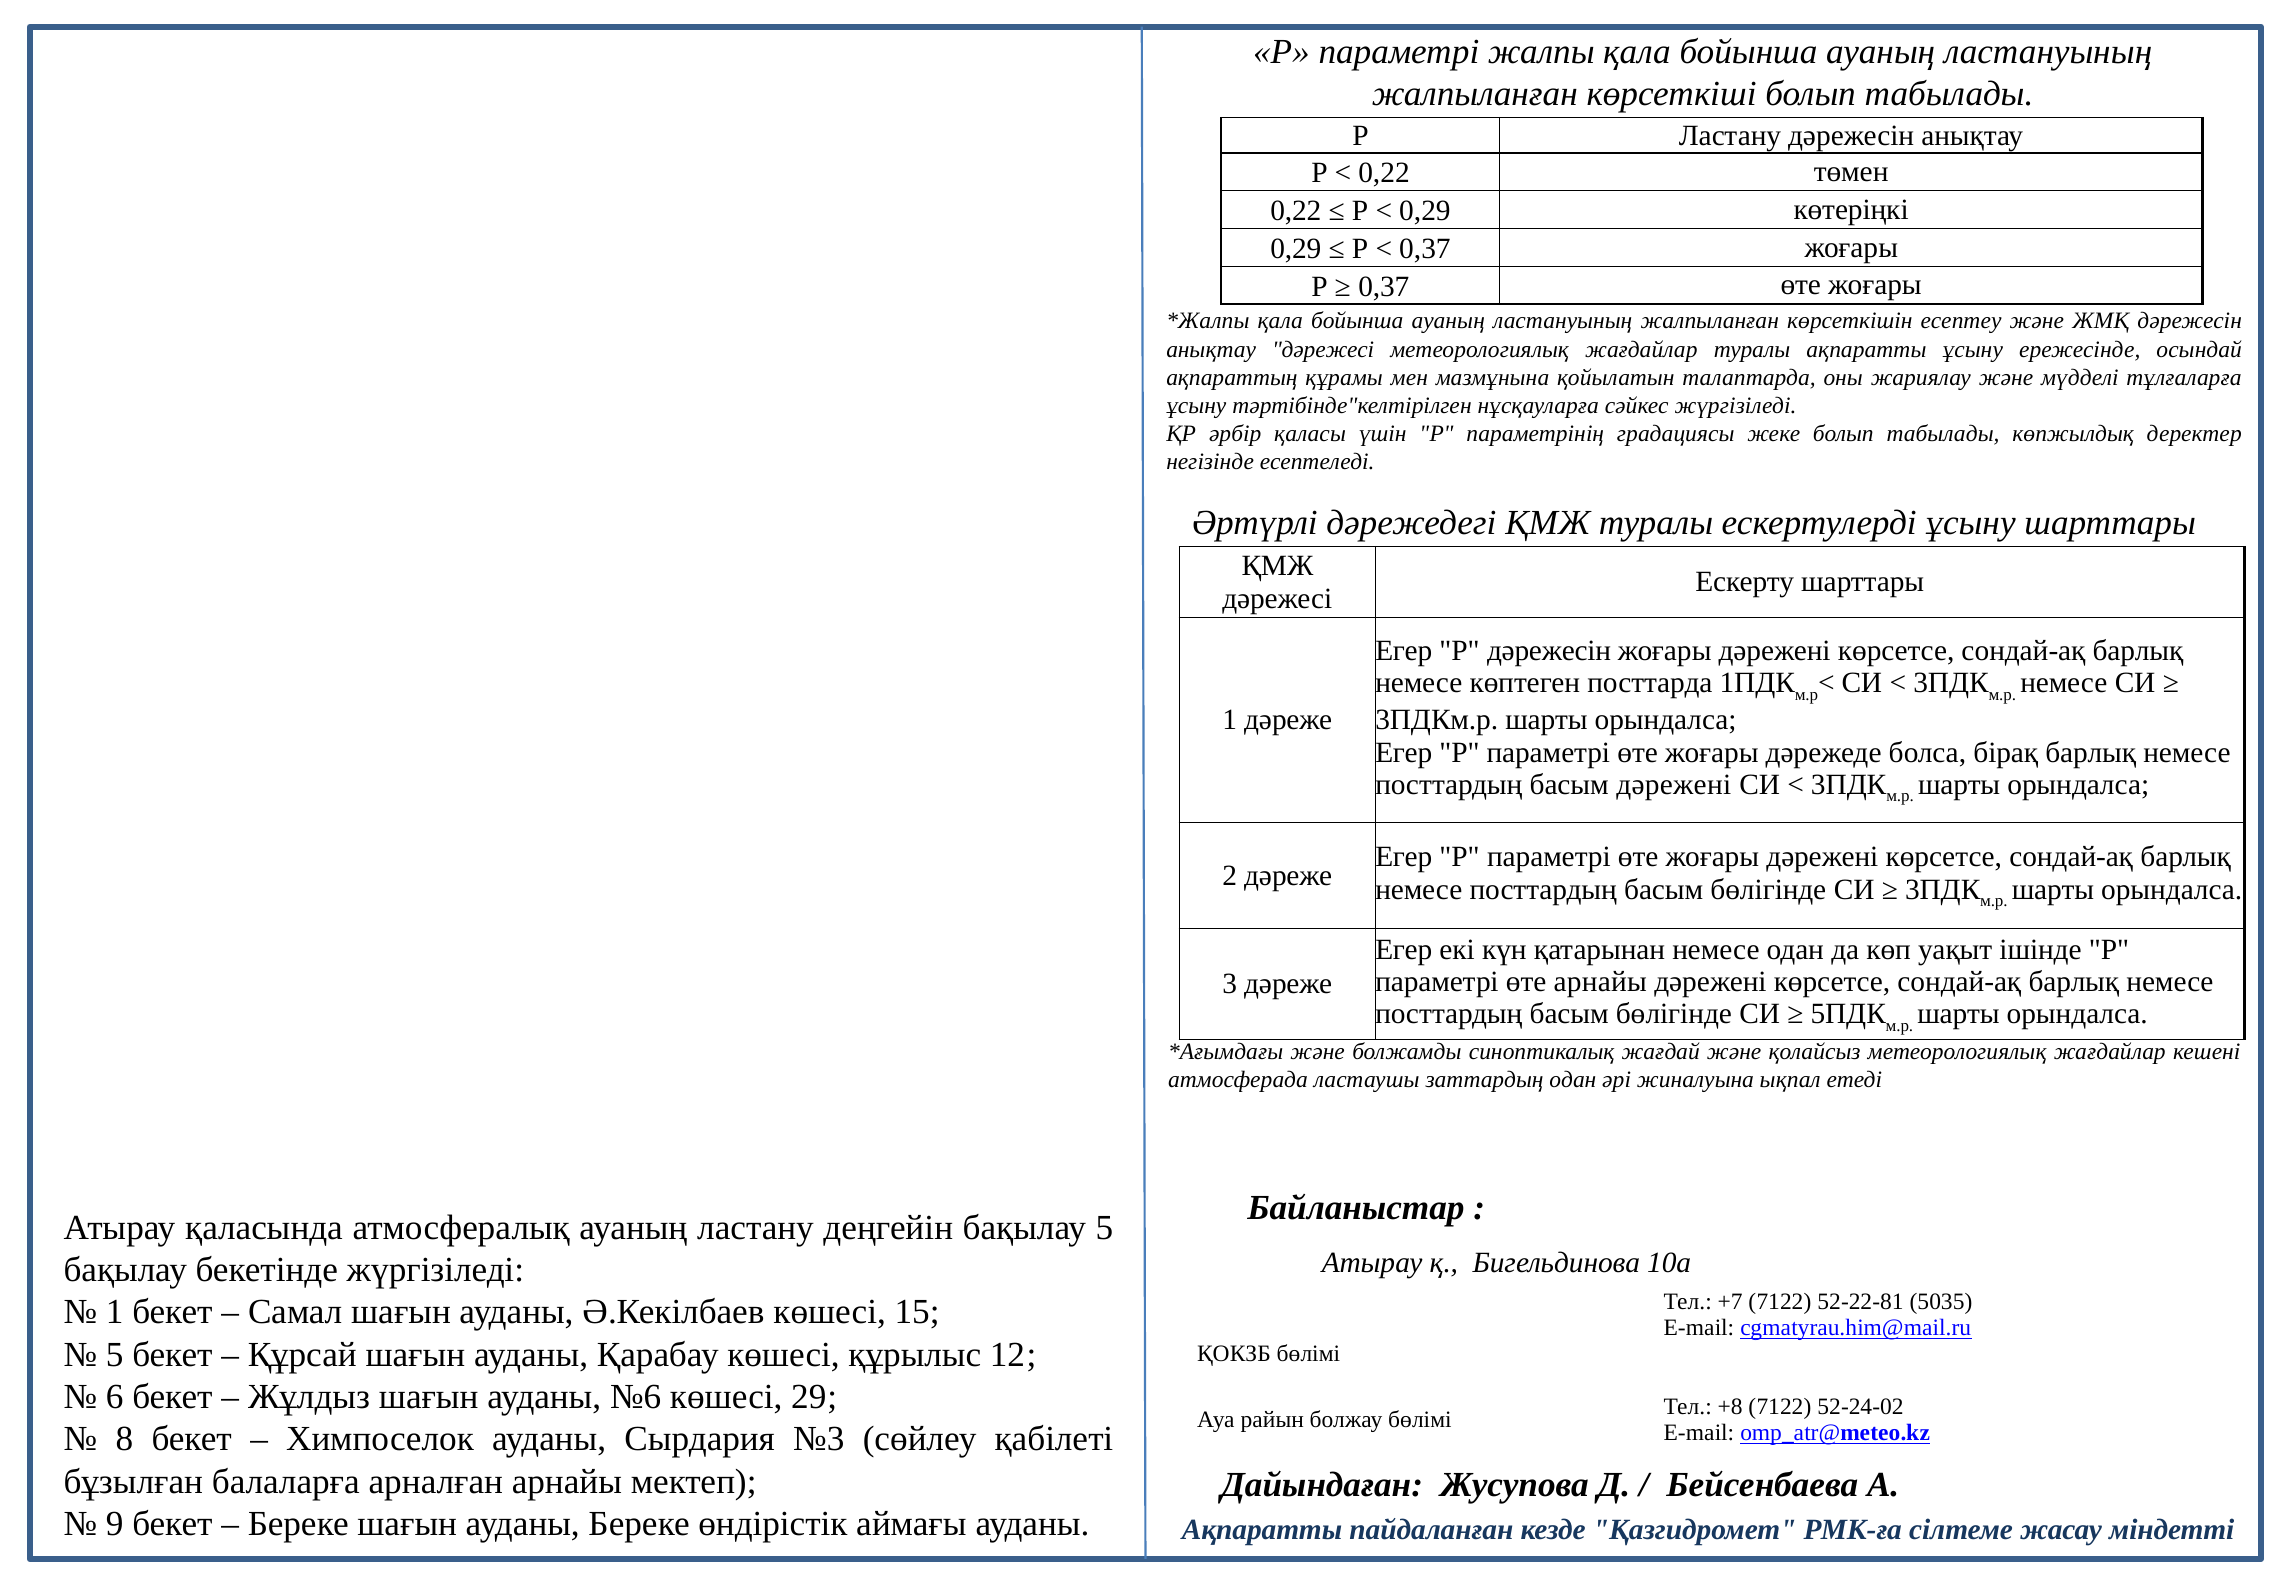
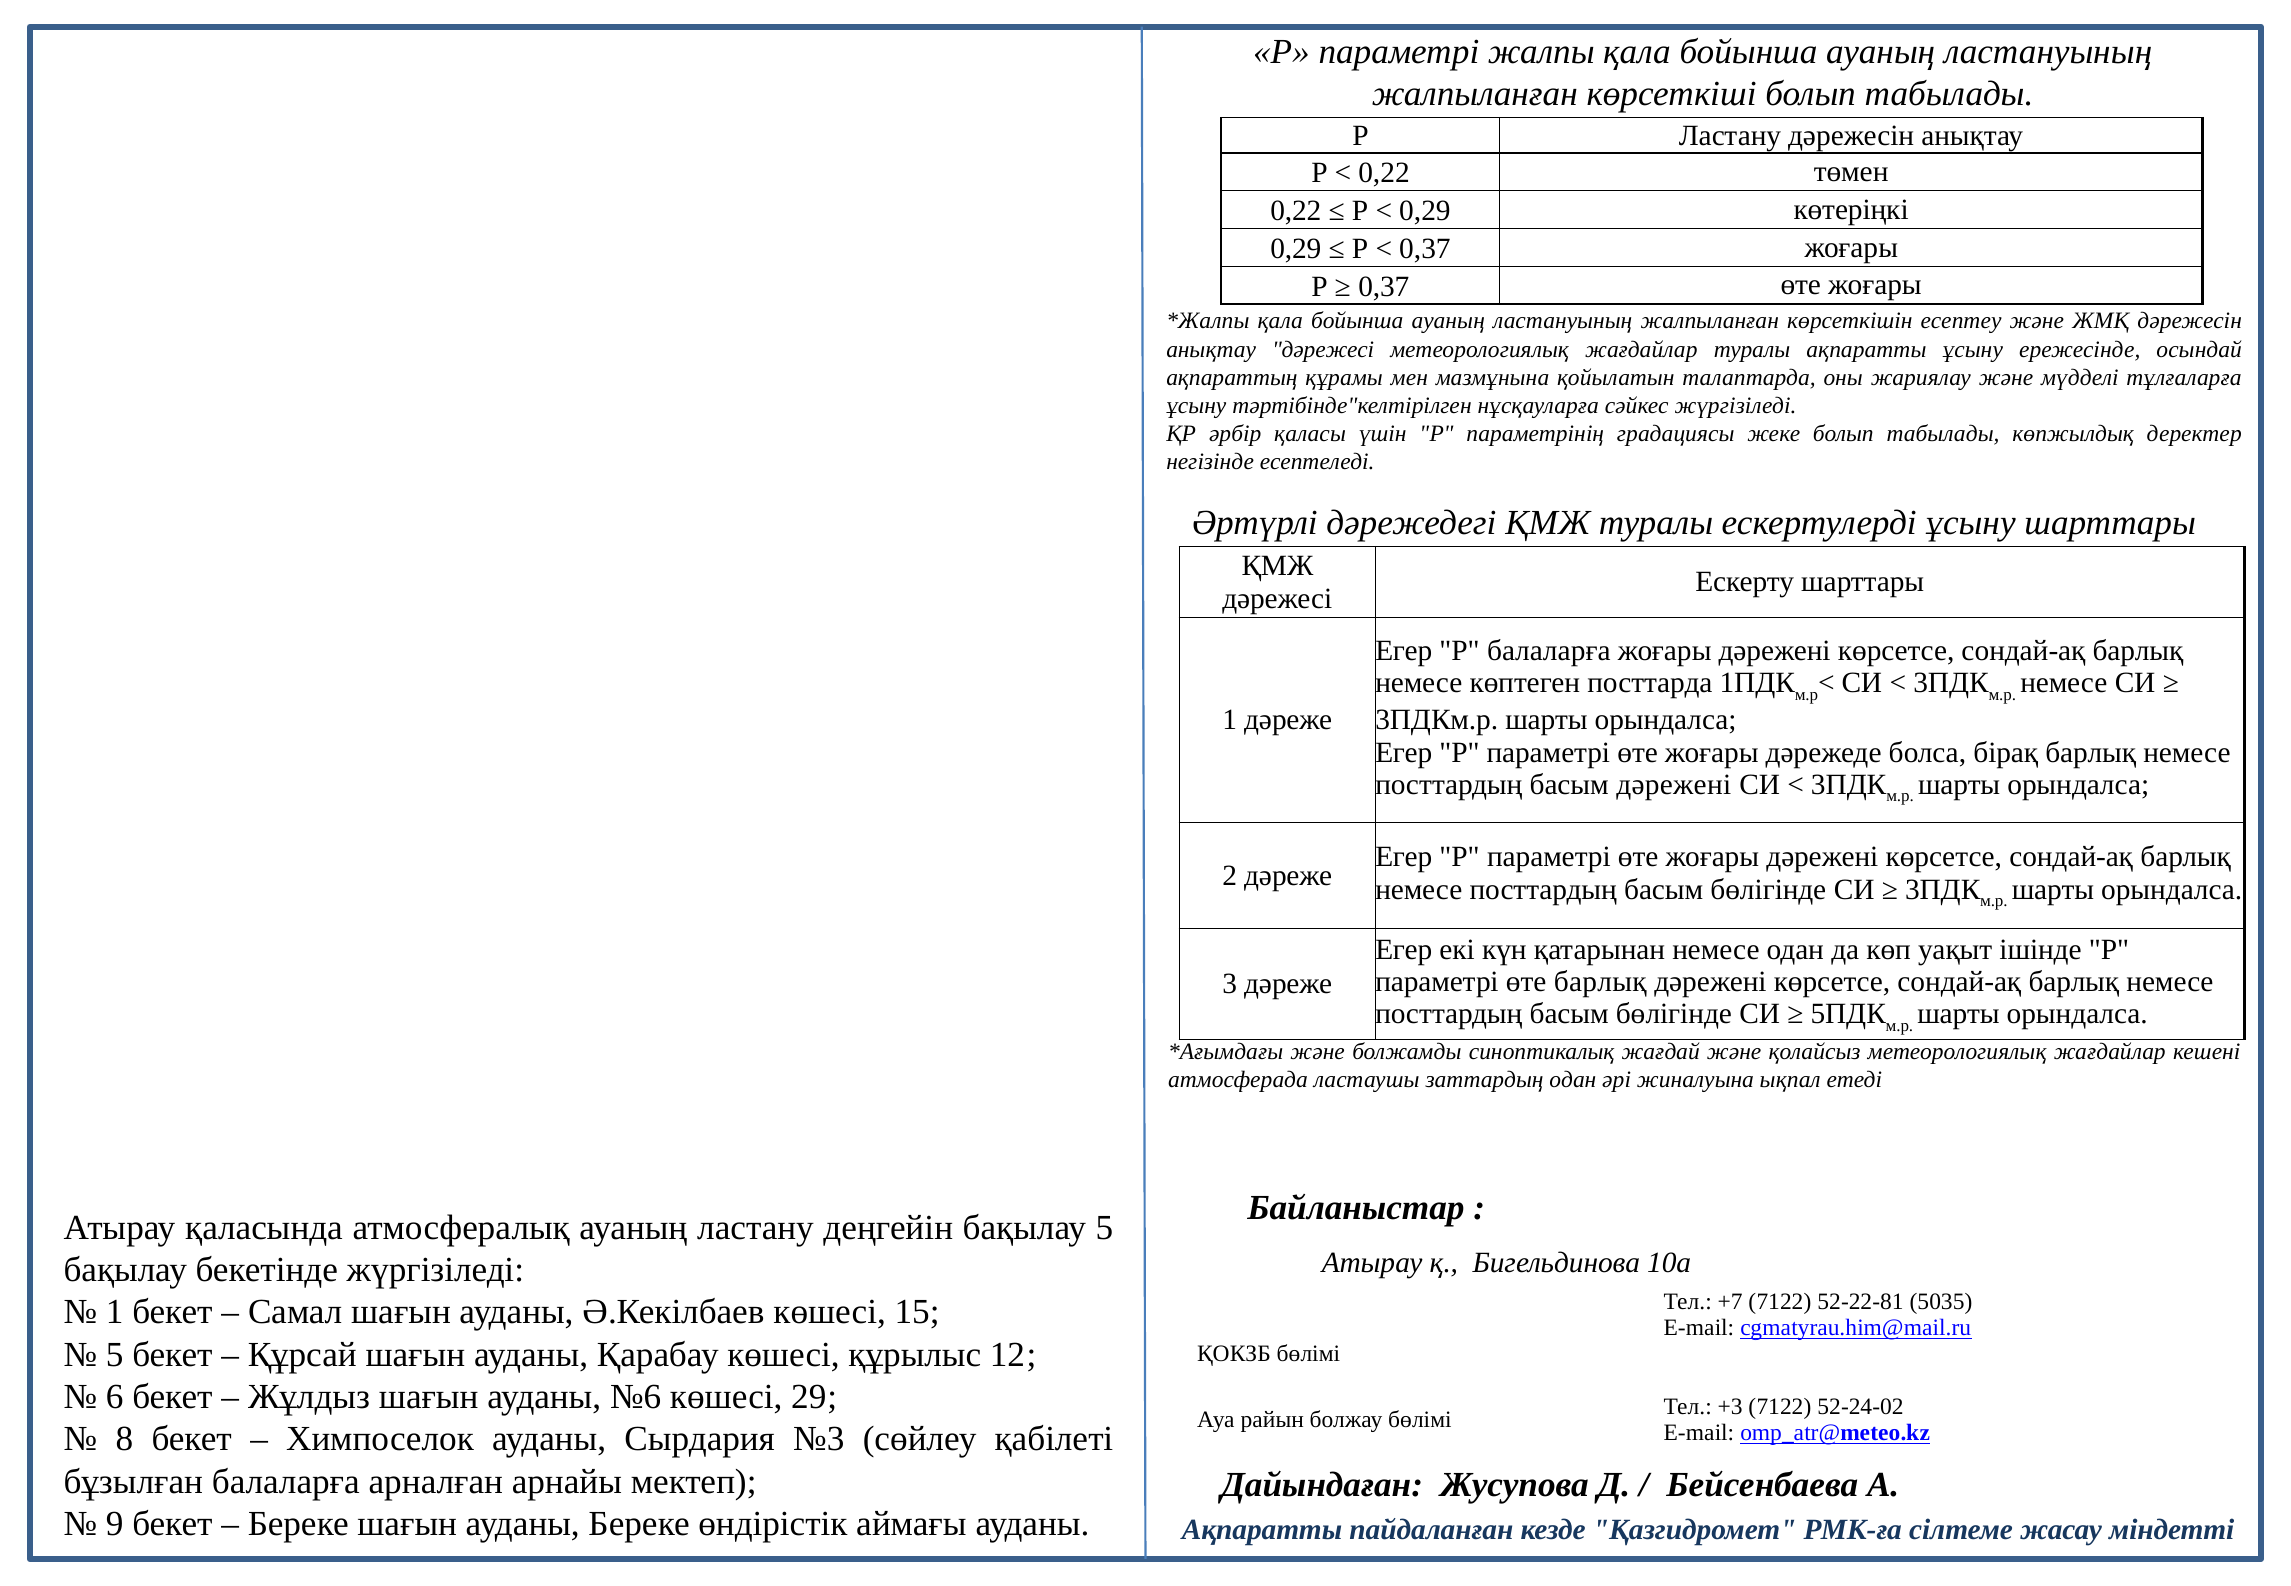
Р дәрежесін: дәрежесін -> балаларға
өте арнайы: арнайы -> барлық
+8: +8 -> +3
